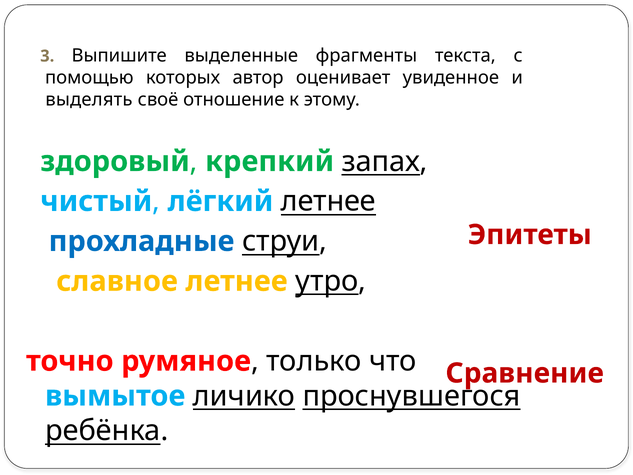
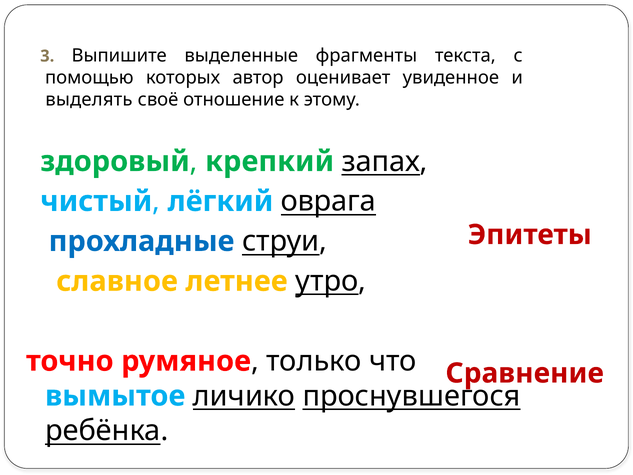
лёгкий летнее: летнее -> оврага
